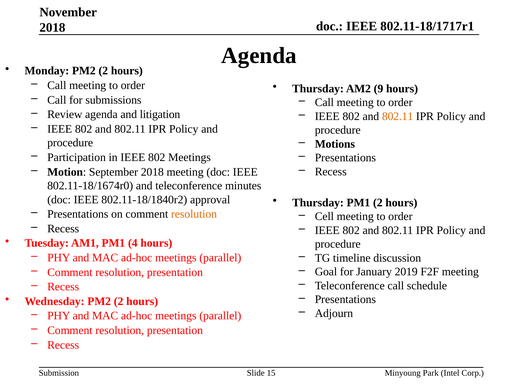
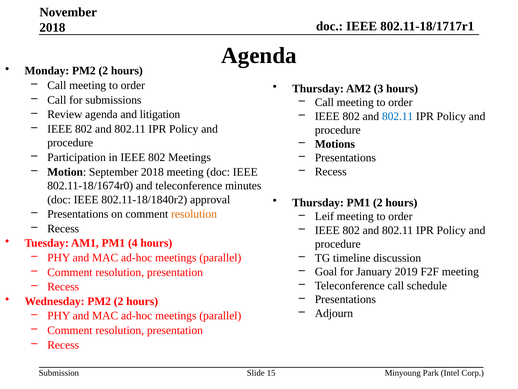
9: 9 -> 3
802.11 at (398, 116) colour: orange -> blue
Cell: Cell -> Leif
